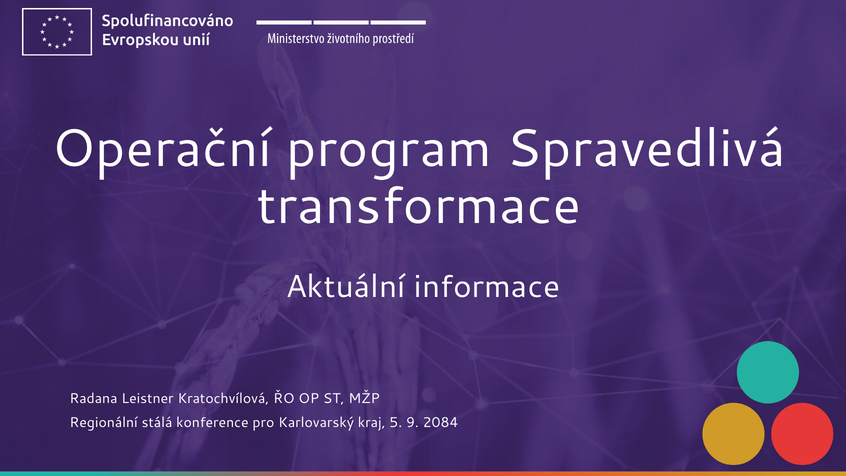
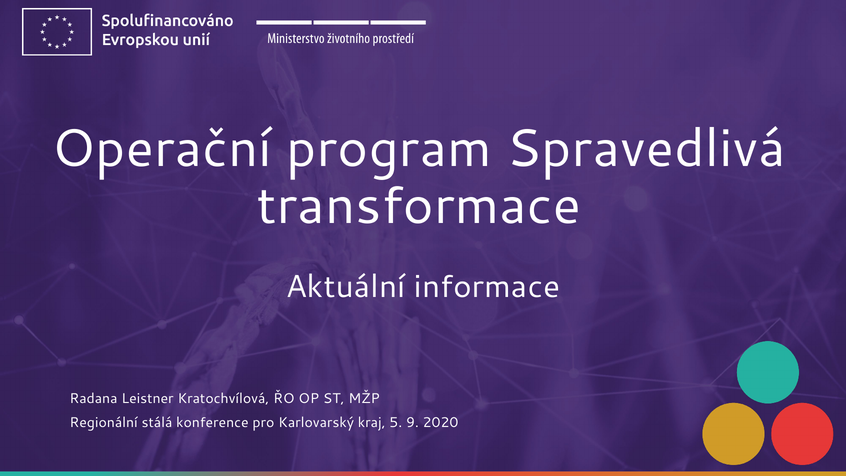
2084: 2084 -> 2020
